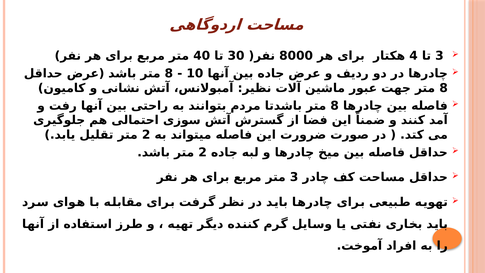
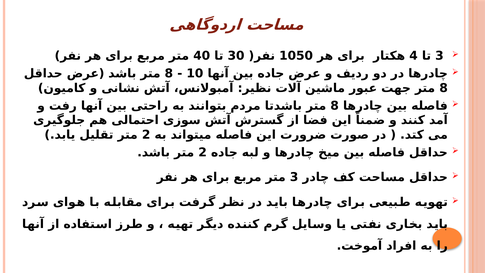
8000: 8000 -> 1050
